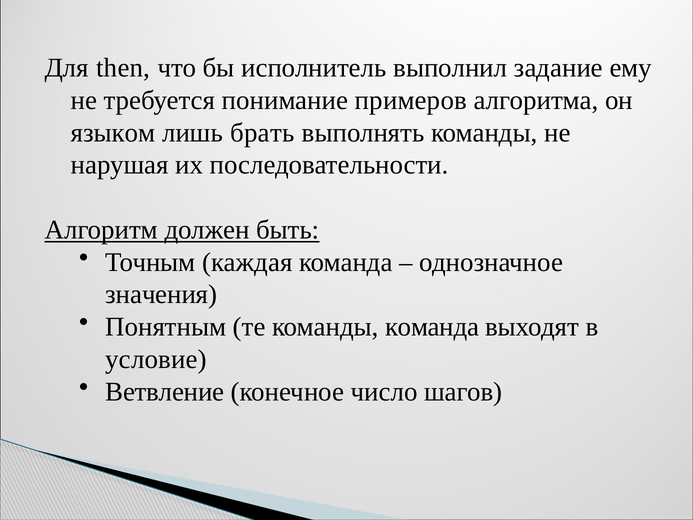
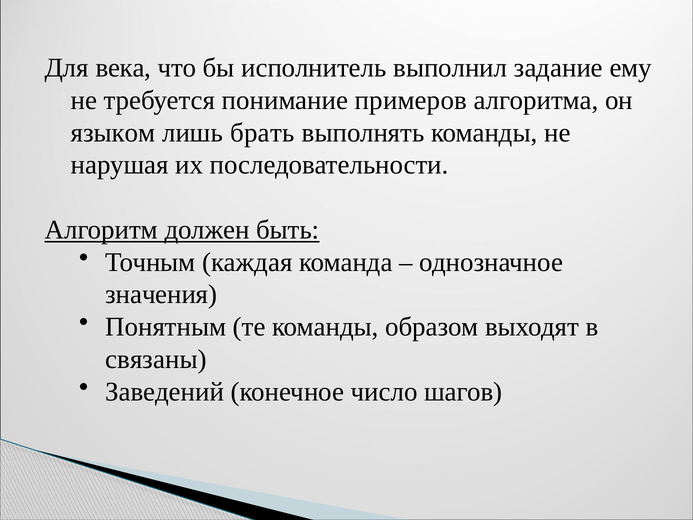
then: then -> века
команды команда: команда -> образом
условие: условие -> связаны
Ветвление: Ветвление -> Заведений
